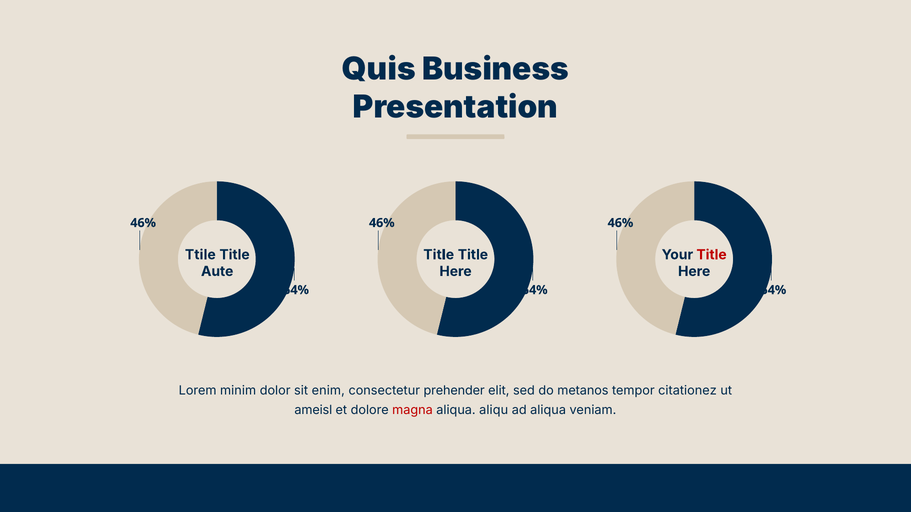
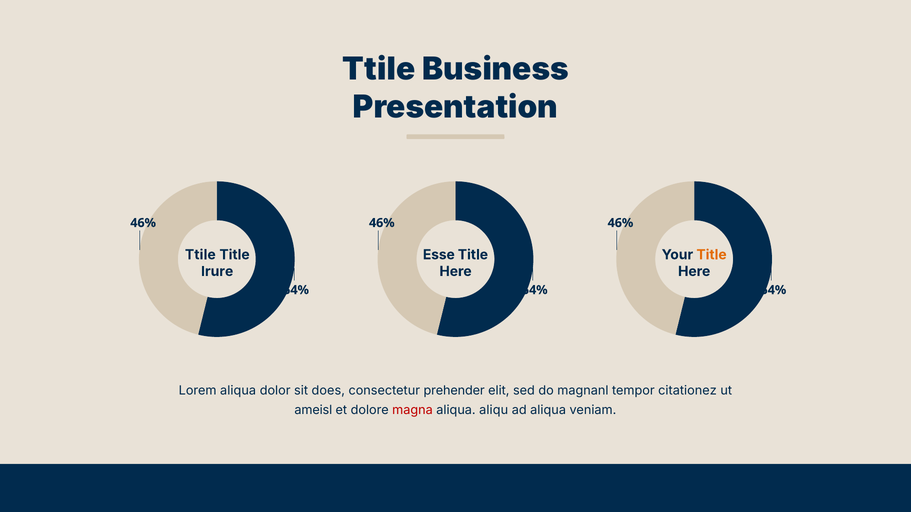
Quis at (379, 69): Quis -> Ttile
Title at (439, 255): Title -> Esse
Title at (712, 255) colour: red -> orange
Aute: Aute -> Irure
Lorem minim: minim -> aliqua
enim: enim -> does
metanos: metanos -> magnanl
